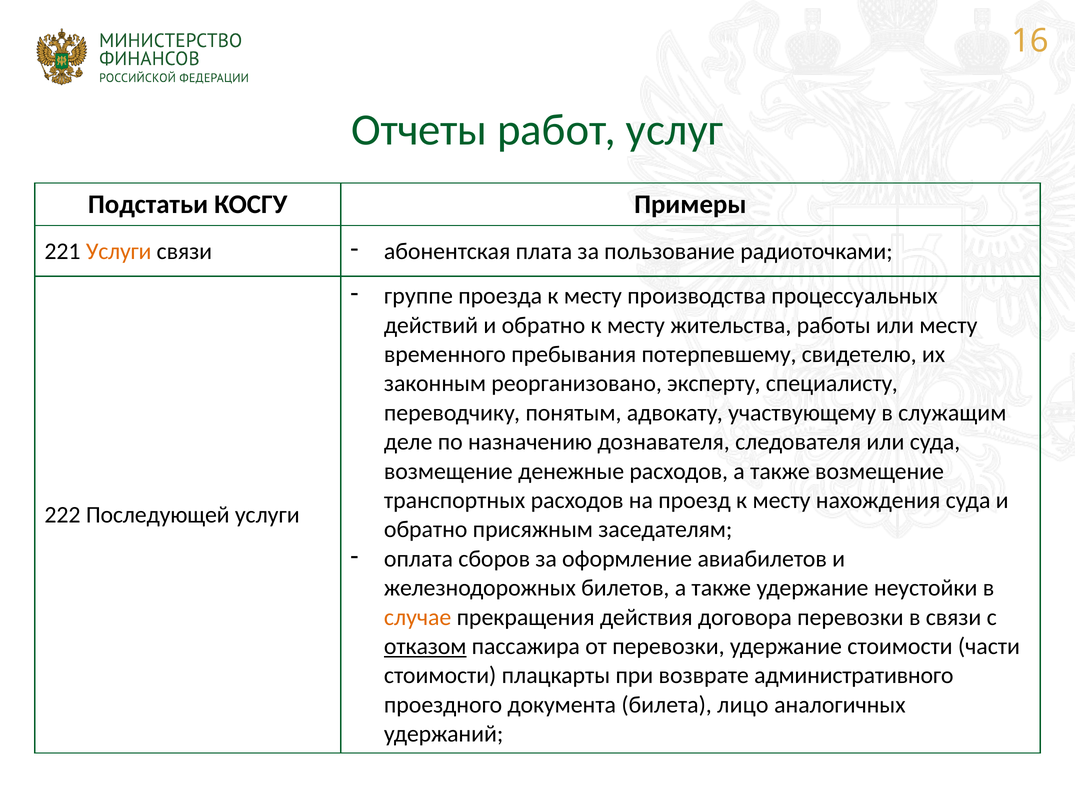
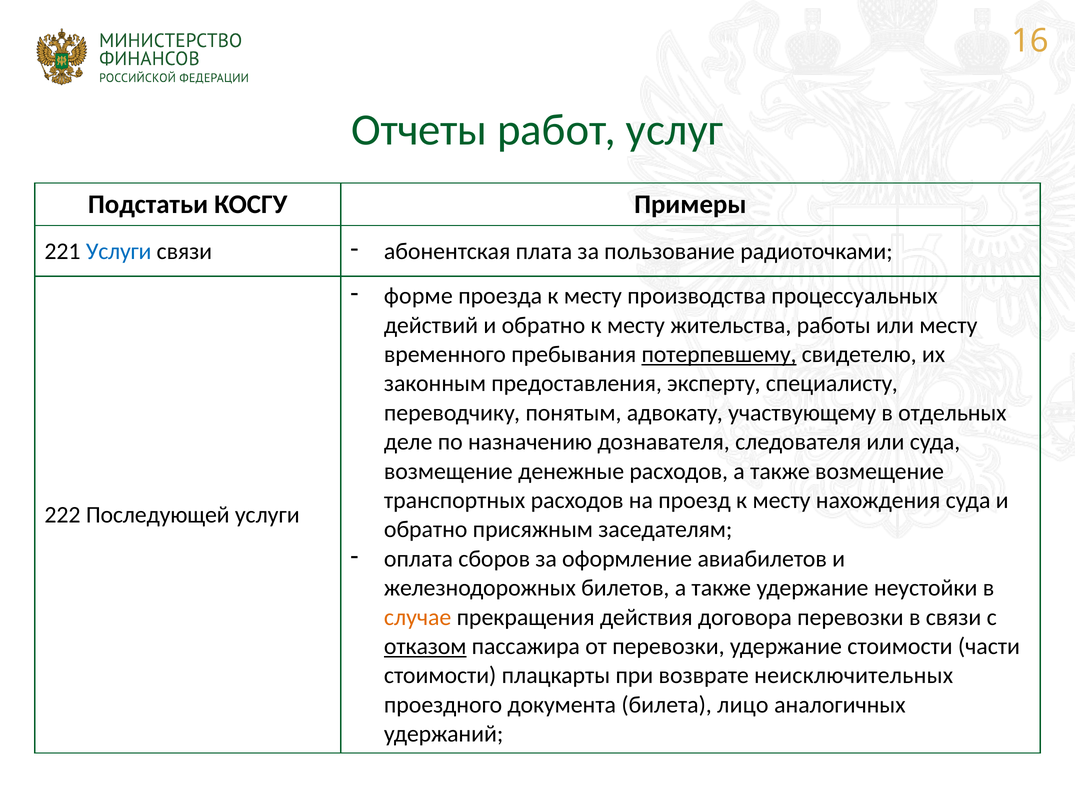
Услуги at (119, 251) colour: orange -> blue
группе: группе -> форме
потерпевшему underline: none -> present
реорганизовано: реорганизовано -> предоставления
служащим: служащим -> отдельных
административного: административного -> неисключительных
